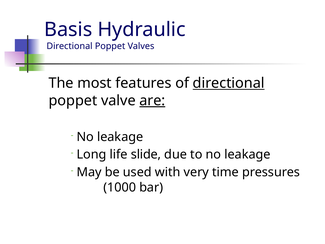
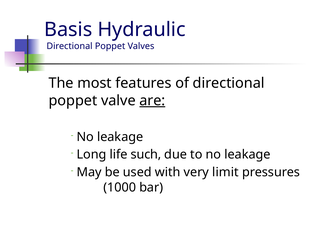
directional at (229, 83) underline: present -> none
slide: slide -> such
time: time -> limit
